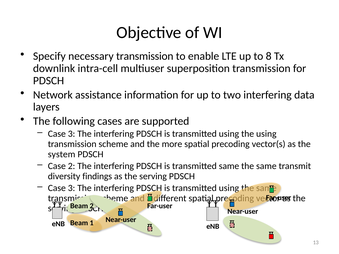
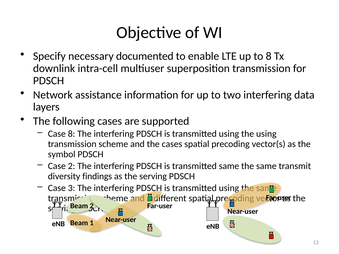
necessary transmission: transmission -> documented
3 at (72, 134): 3 -> 8
the more: more -> cases
system: system -> symbol
